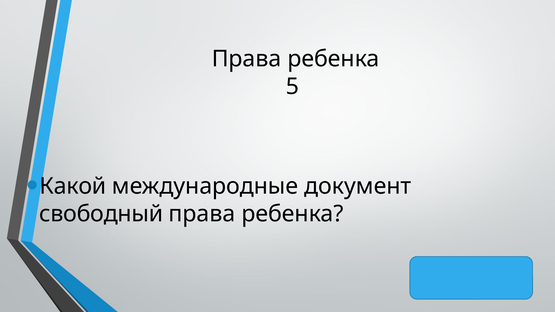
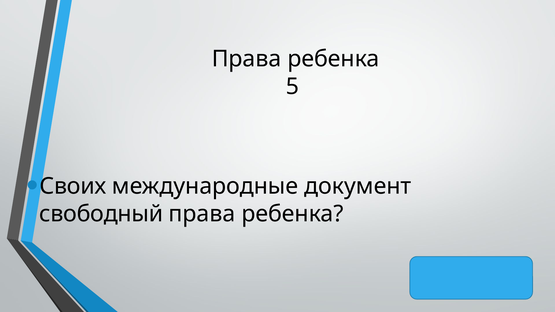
Какой: Какой -> Своих
